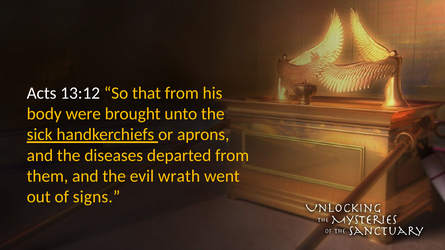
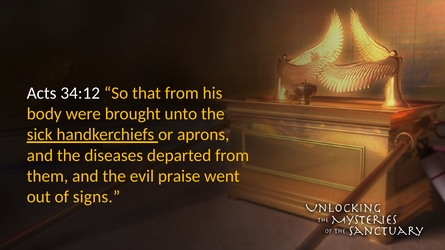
13:12: 13:12 -> 34:12
wrath: wrath -> praise
